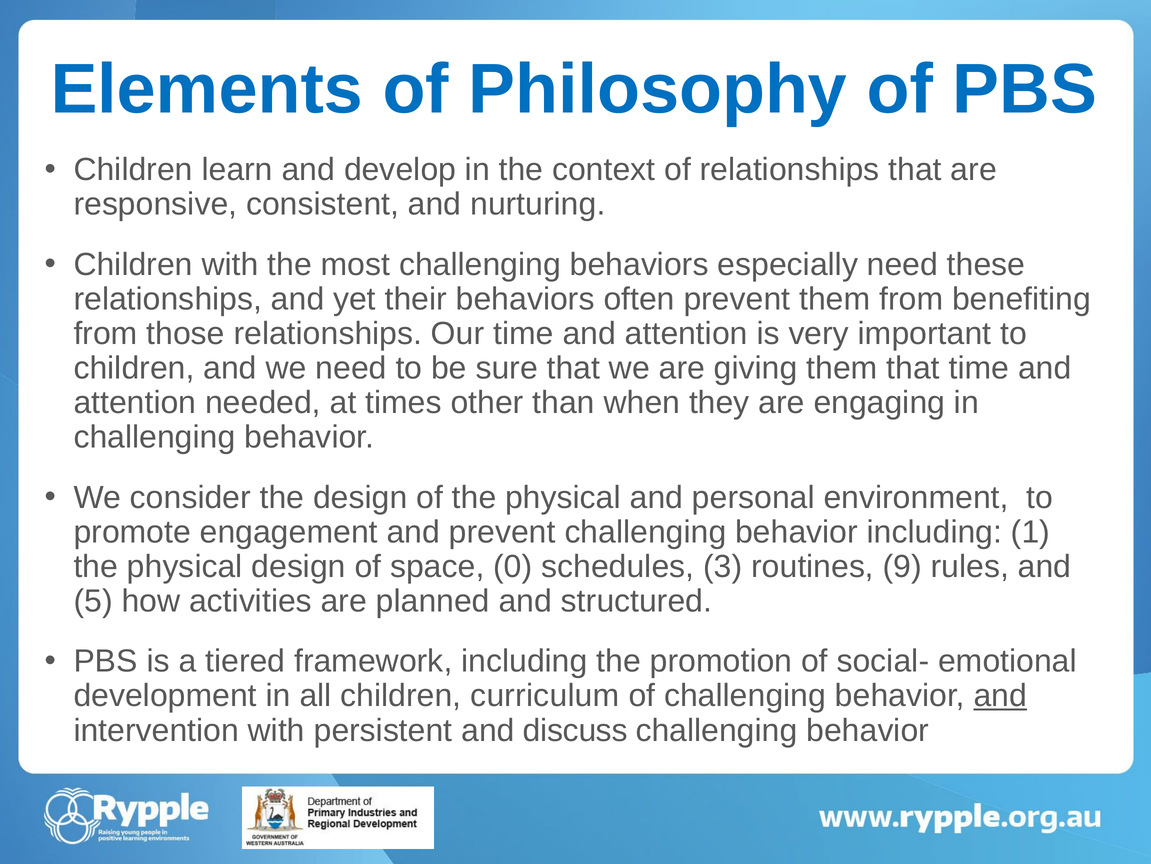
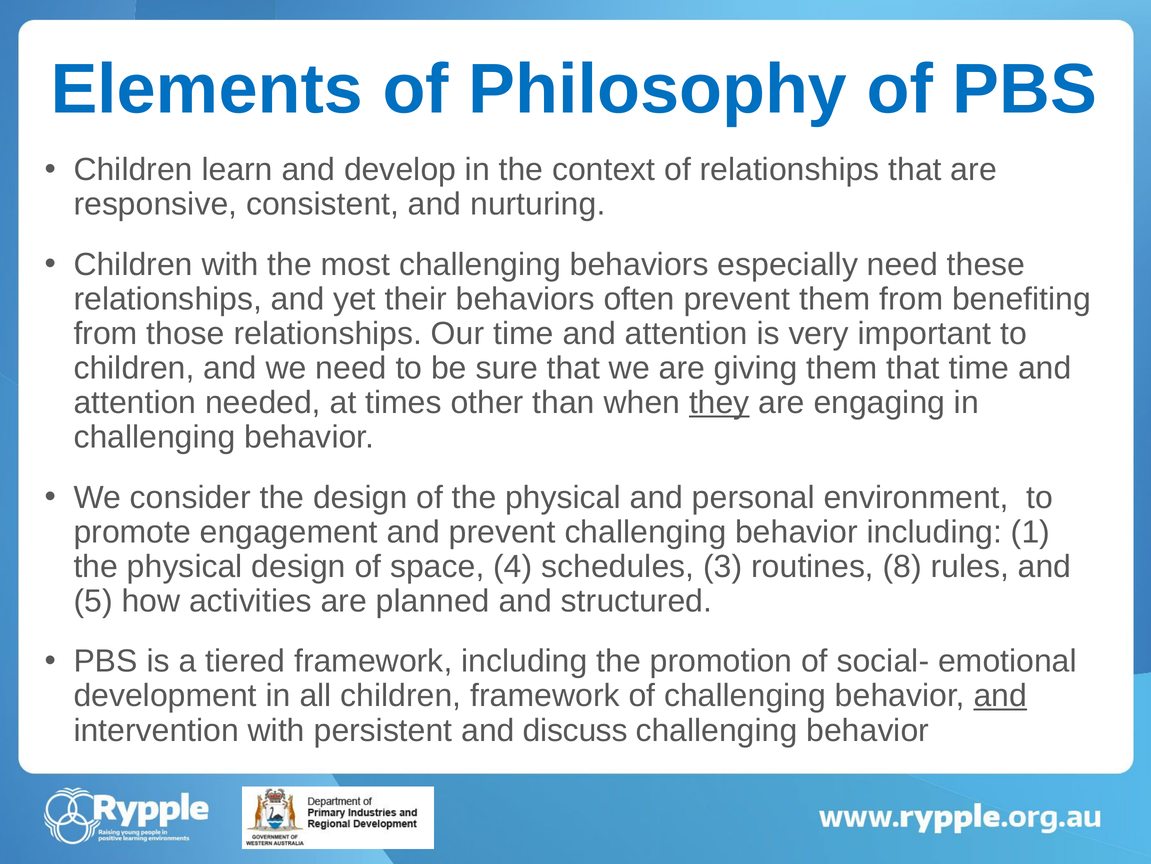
they underline: none -> present
0: 0 -> 4
9: 9 -> 8
children curriculum: curriculum -> framework
